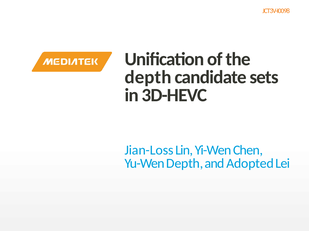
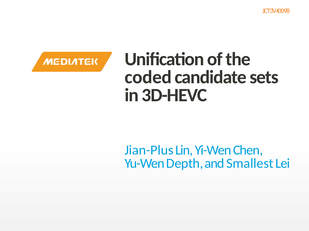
depth at (148, 77): depth -> coded
Jian-Loss: Jian-Loss -> Jian-Plus
Adopted: Adopted -> Smallest
